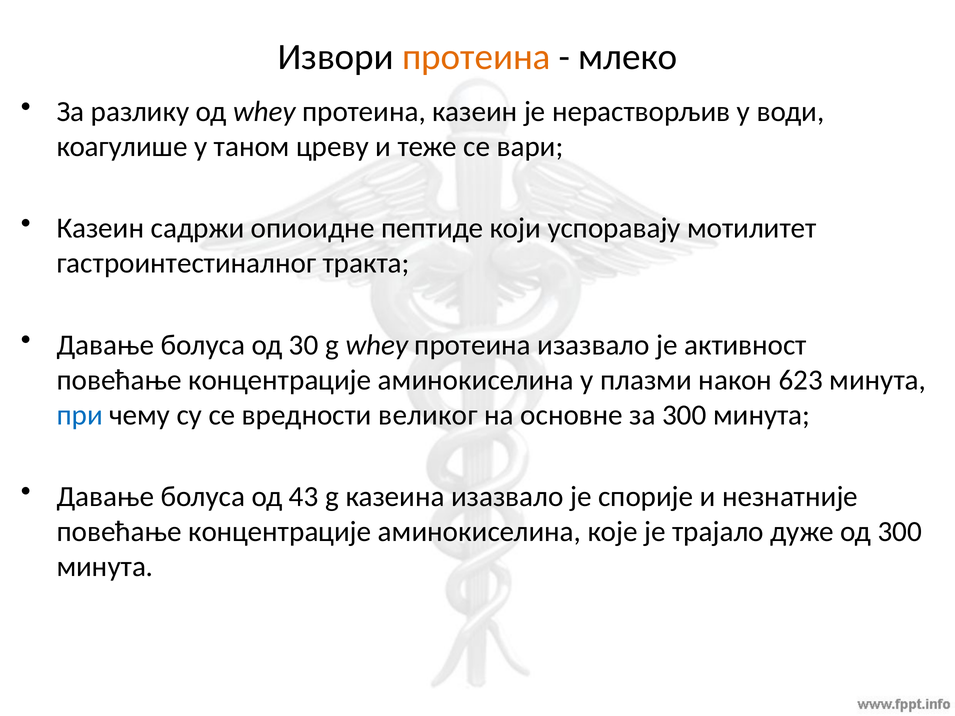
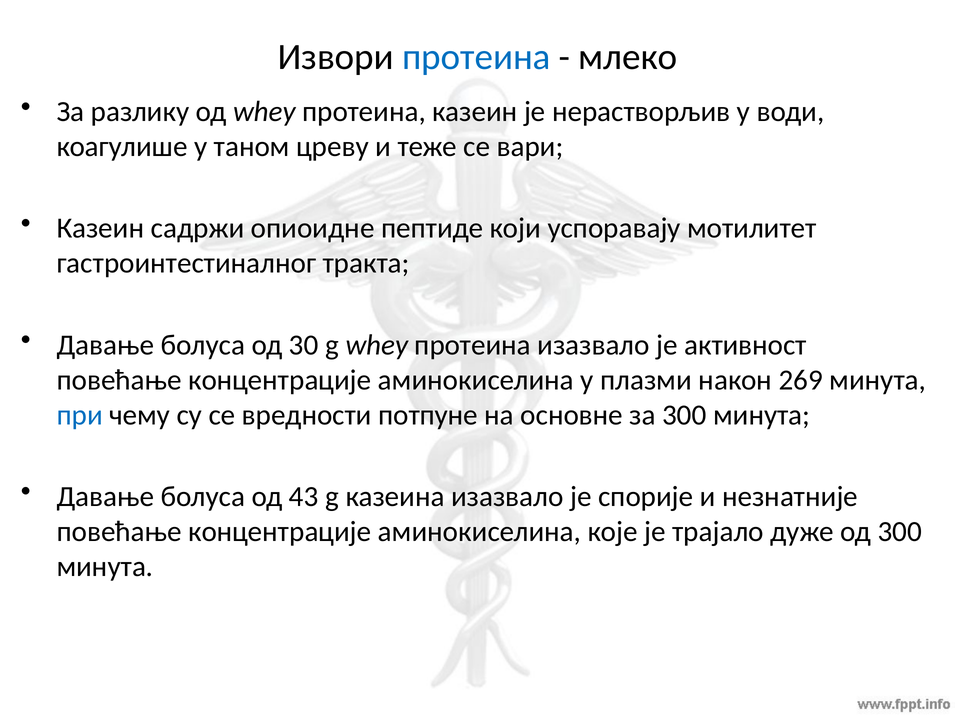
протеина at (476, 57) colour: orange -> blue
623: 623 -> 269
великог: великог -> потпуне
